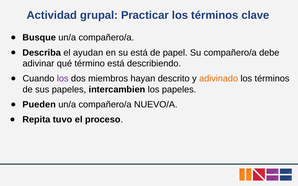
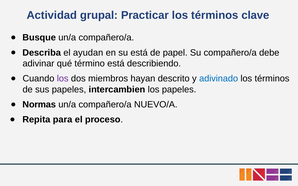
adivinado colour: orange -> blue
Pueden: Pueden -> Normas
tuvo: tuvo -> para
